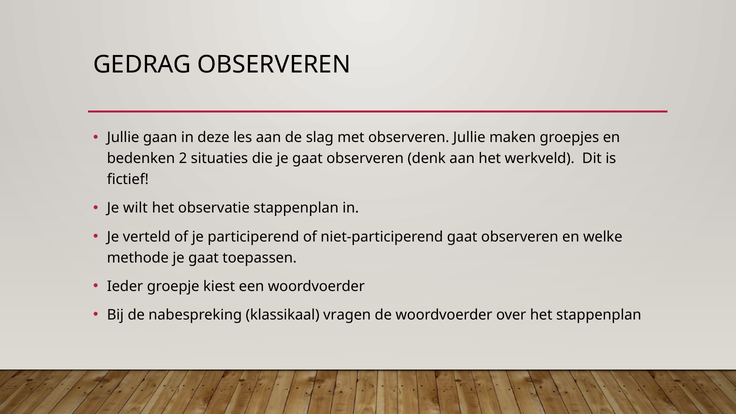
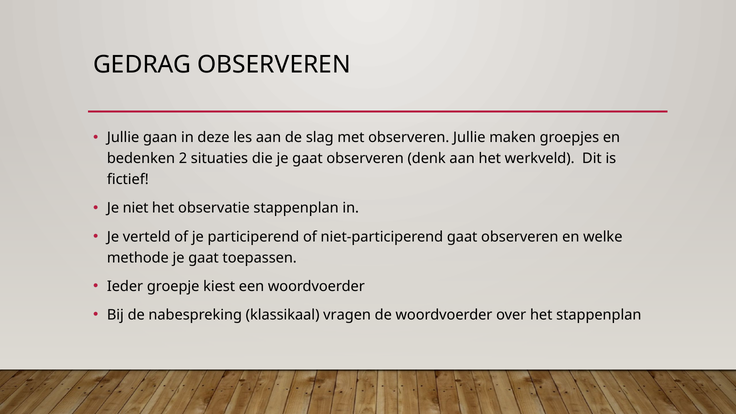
wilt: wilt -> niet
